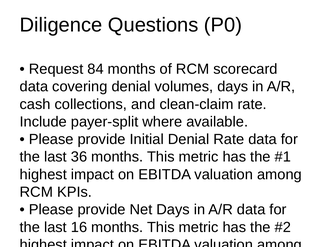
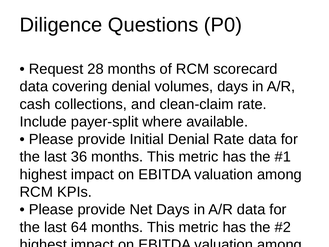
84: 84 -> 28
16: 16 -> 64
